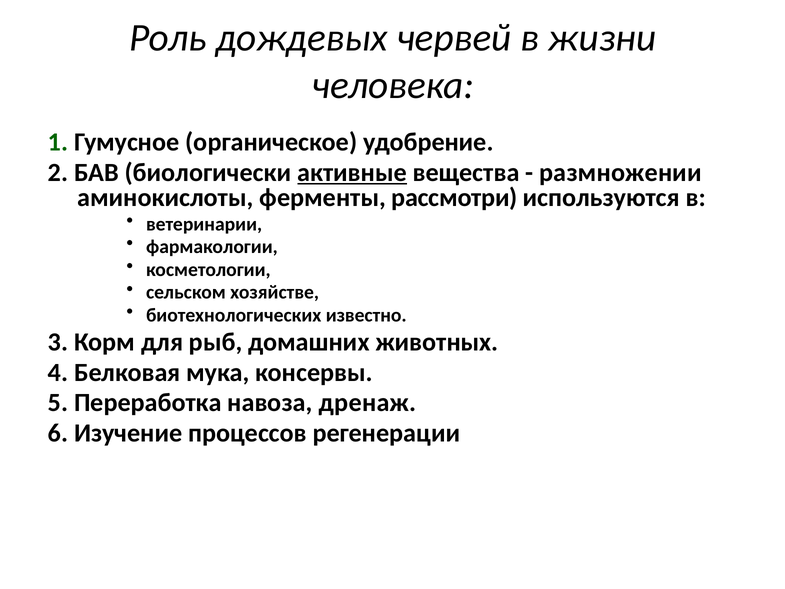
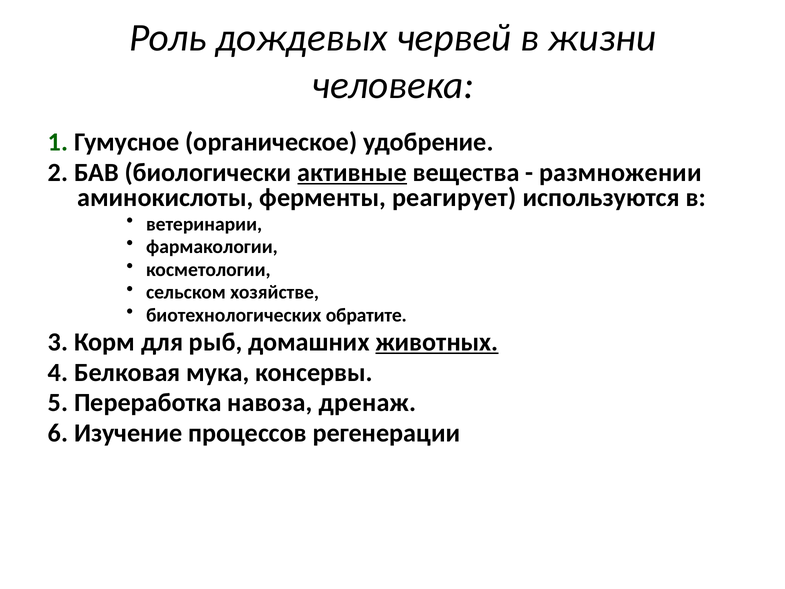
рассмотри: рассмотри -> реагирует
известно: известно -> обратите
животных underline: none -> present
